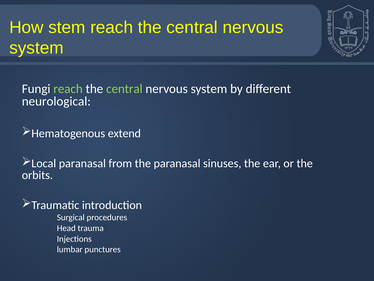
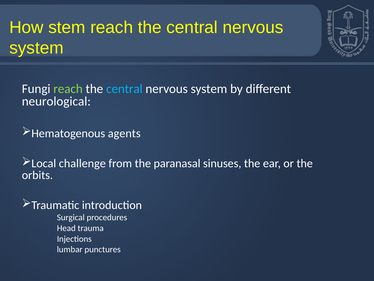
central at (124, 89) colour: light green -> light blue
extend: extend -> agents
Local paranasal: paranasal -> challenge
